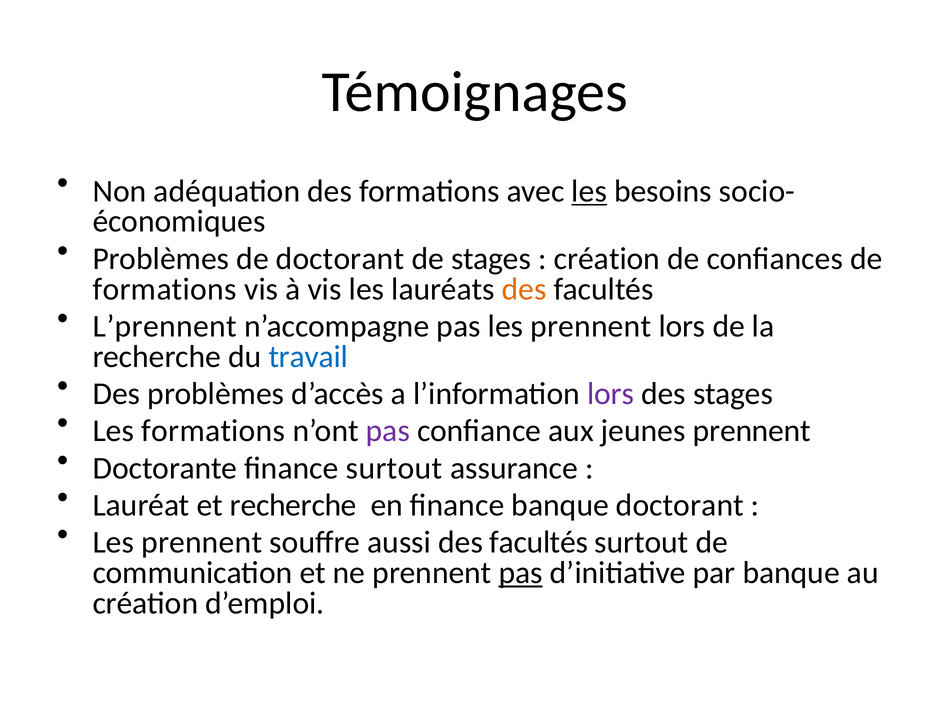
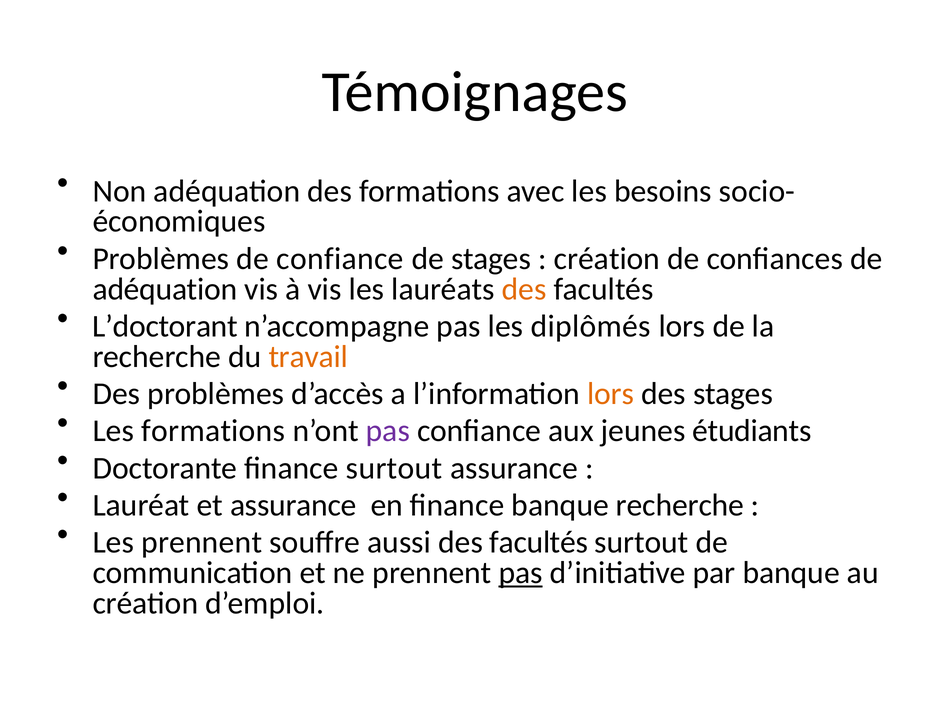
les at (589, 191) underline: present -> none
de doctorant: doctorant -> confiance
formations at (165, 289): formations -> adéquation
L’prennent: L’prennent -> L’doctorant
pas les prennent: prennent -> diplômés
travail colour: blue -> orange
lors at (611, 394) colour: purple -> orange
jeunes prennent: prennent -> étudiants
et recherche: recherche -> assurance
banque doctorant: doctorant -> recherche
